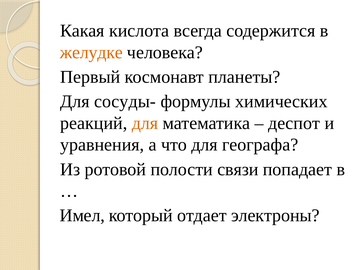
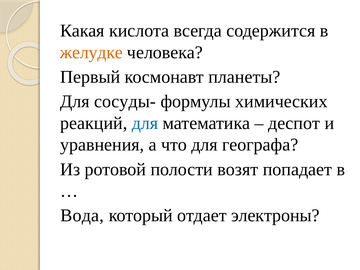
для at (145, 123) colour: orange -> blue
связи: связи -> возят
Имел: Имел -> Вода
